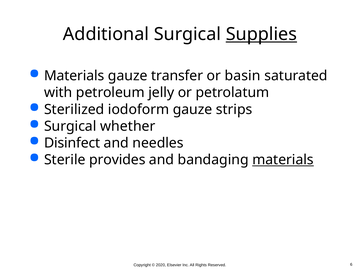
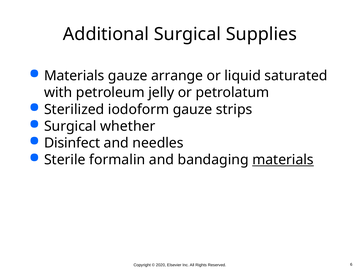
Supplies underline: present -> none
transfer: transfer -> arrange
basin: basin -> liquid
provides: provides -> formalin
